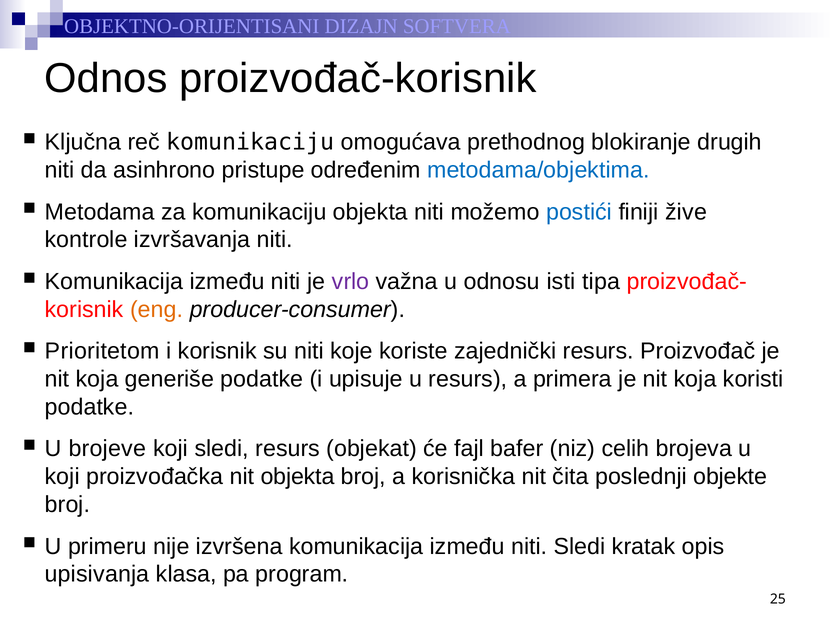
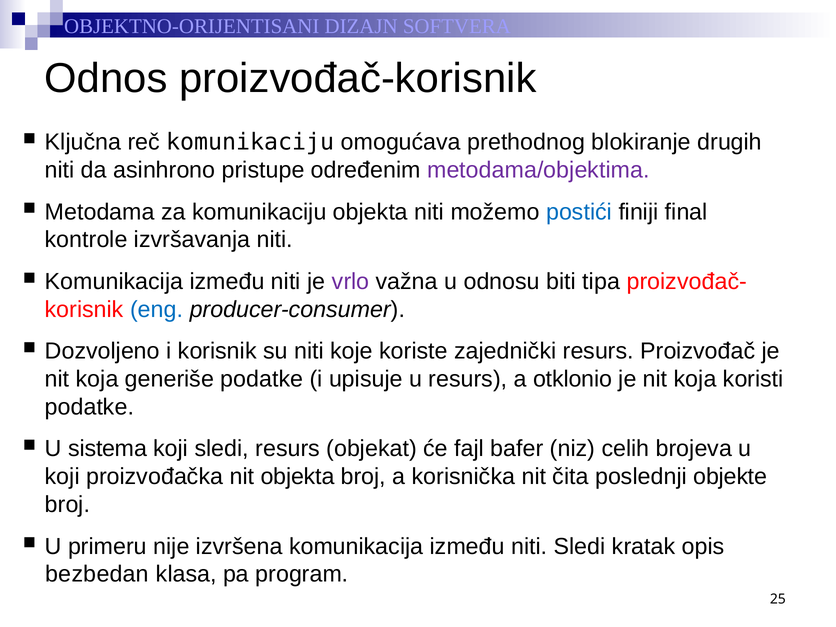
metodama/objektima colour: blue -> purple
žive: žive -> final
isti: isti -> biti
eng colour: orange -> blue
Prioritetom: Prioritetom -> Dozvoljeno
primera: primera -> otklonio
brojeve: brojeve -> sistema
upisivanja: upisivanja -> bezbedan
